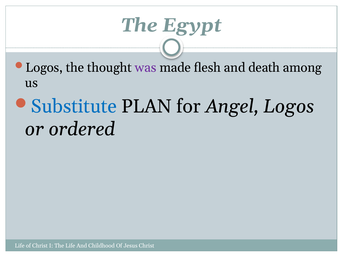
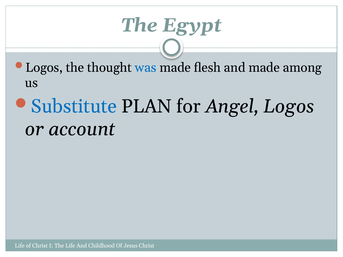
was colour: purple -> blue
and death: death -> made
ordered: ordered -> account
